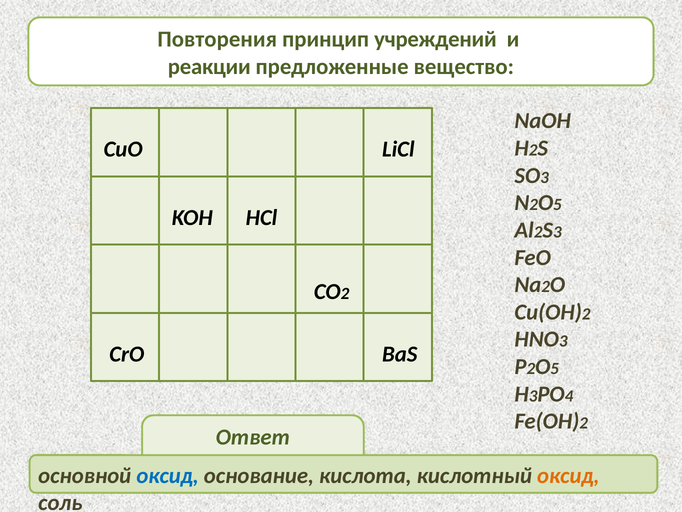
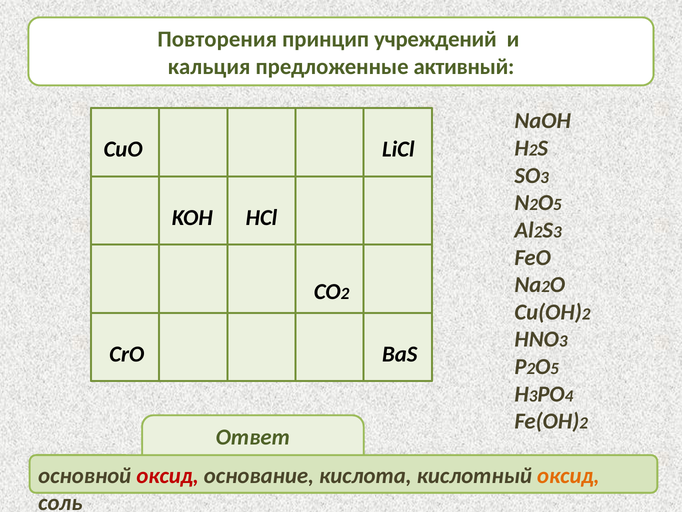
реакции: реакции -> кальция
вещество: вещество -> активный
оксид at (168, 475) colour: blue -> red
